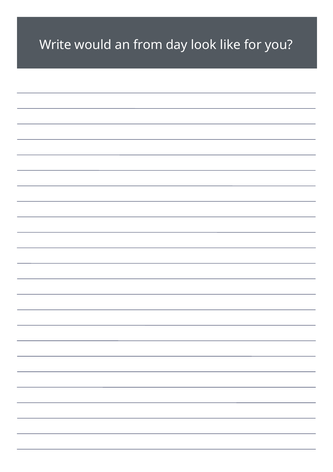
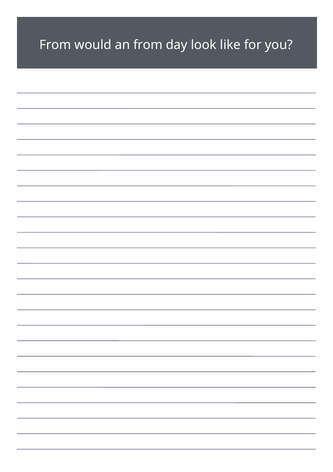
Write at (55, 45): Write -> From
